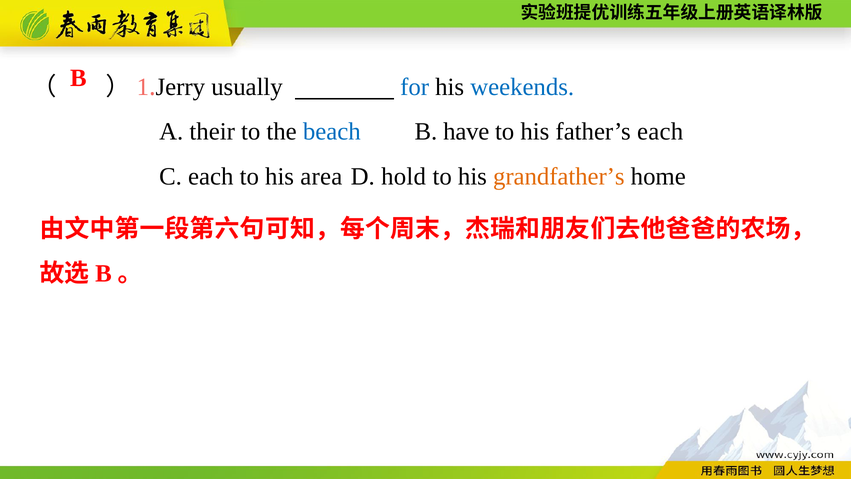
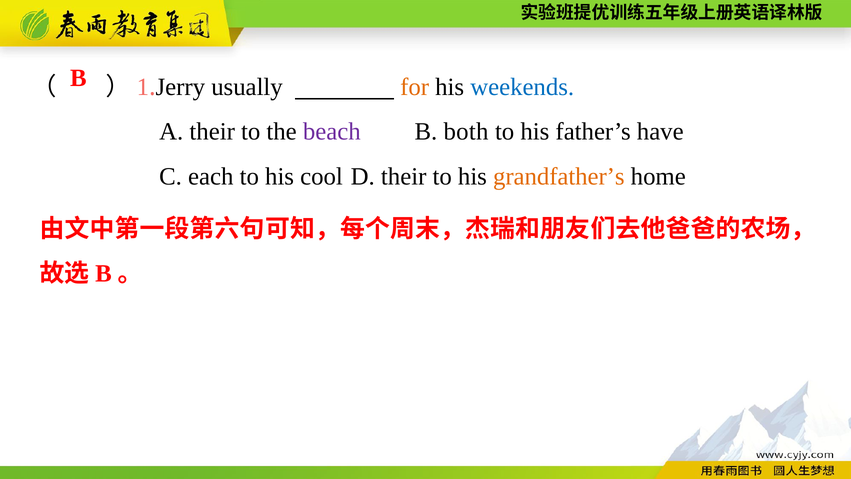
for colour: blue -> orange
beach colour: blue -> purple
have: have -> both
father’s each: each -> have
area: area -> cool
D hold: hold -> their
